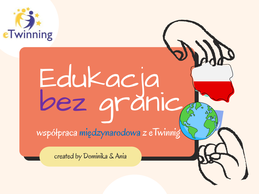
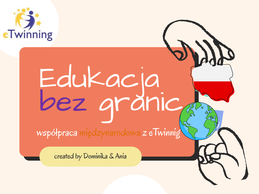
międzynarodowa colour: blue -> orange
